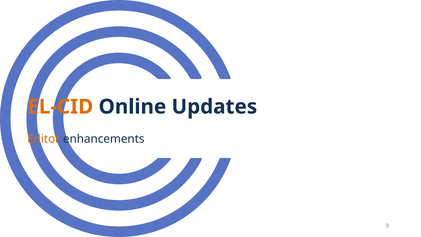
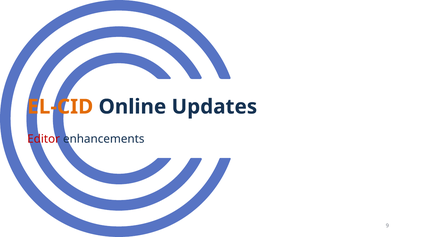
Editor colour: orange -> red
